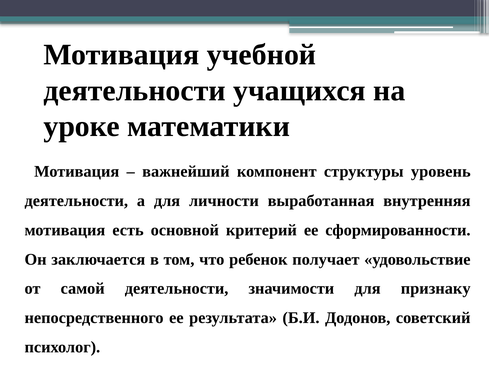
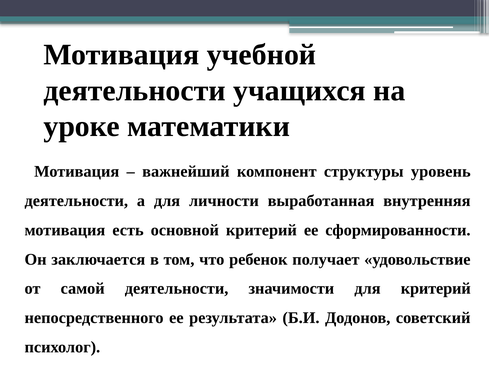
для признаку: признаку -> критерий
